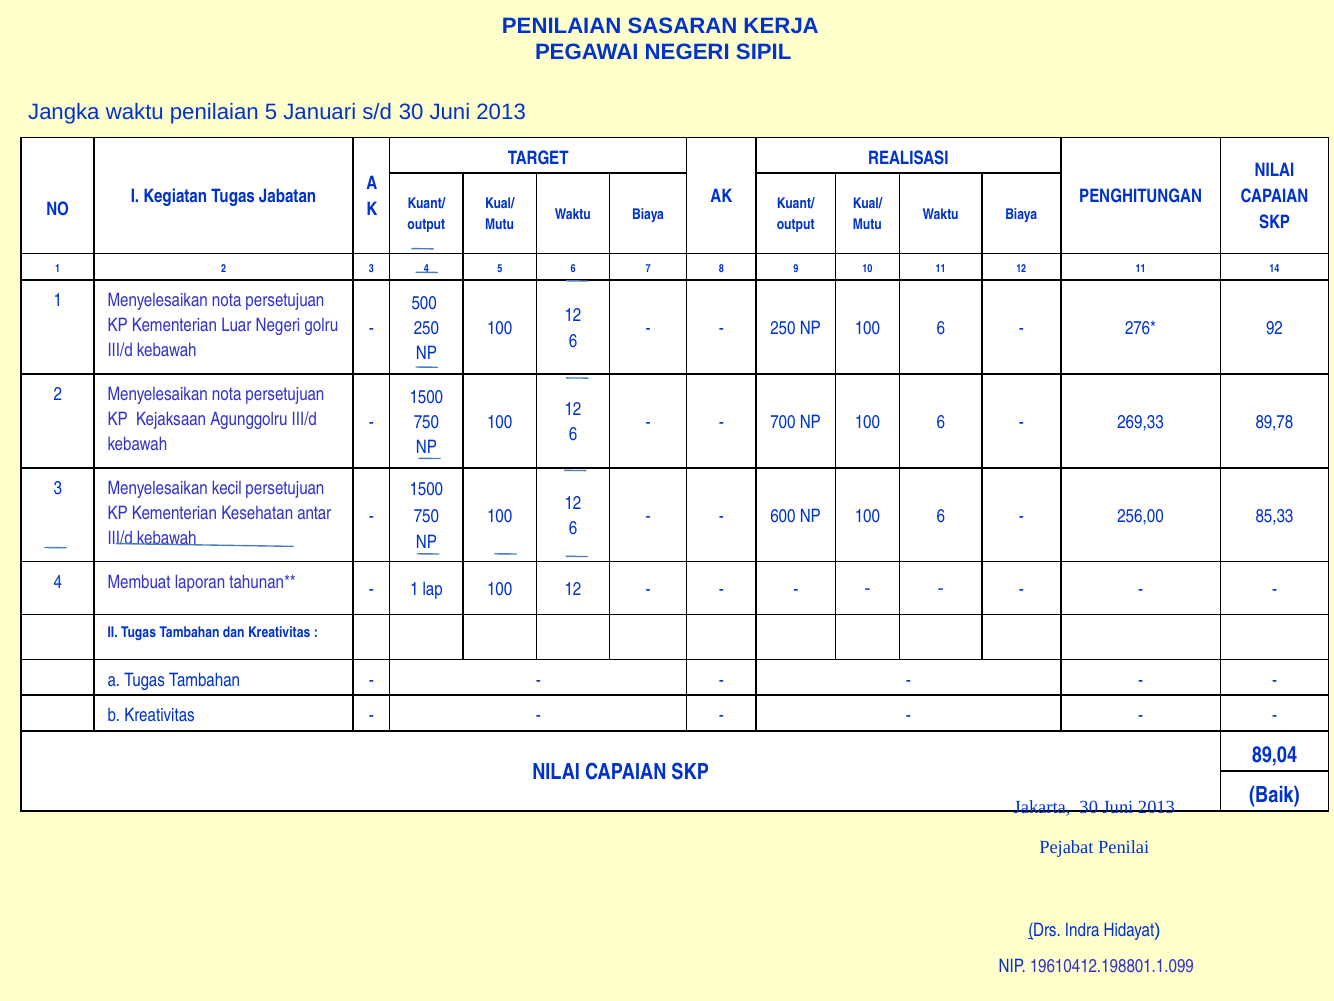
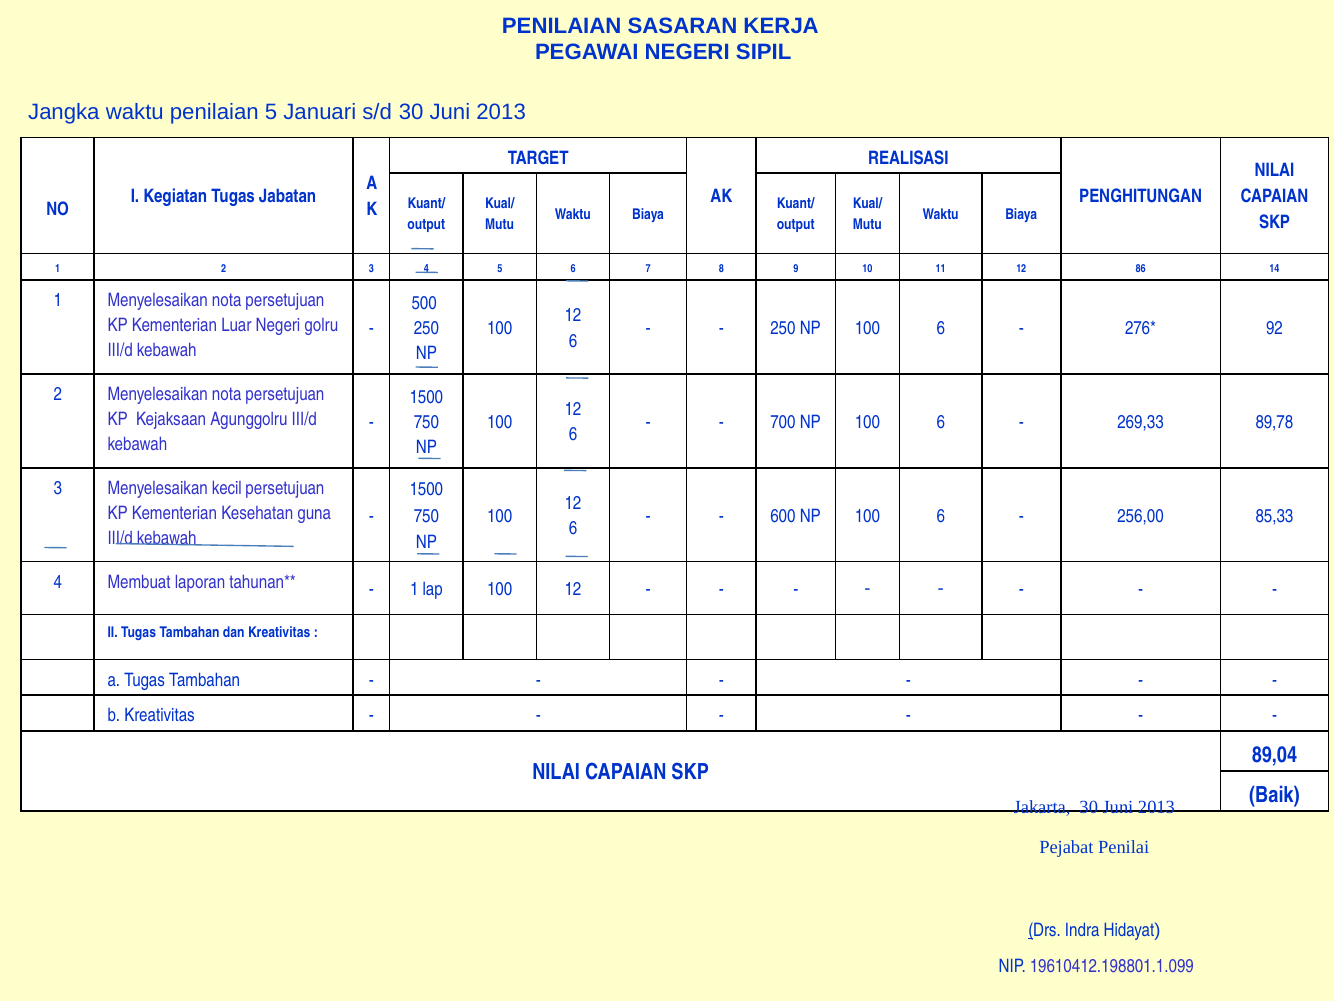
12 11: 11 -> 86
antar: antar -> guna
